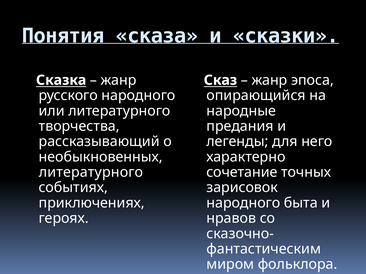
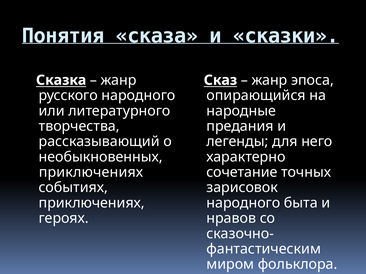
литературного at (91, 173): литературного -> приключениях
